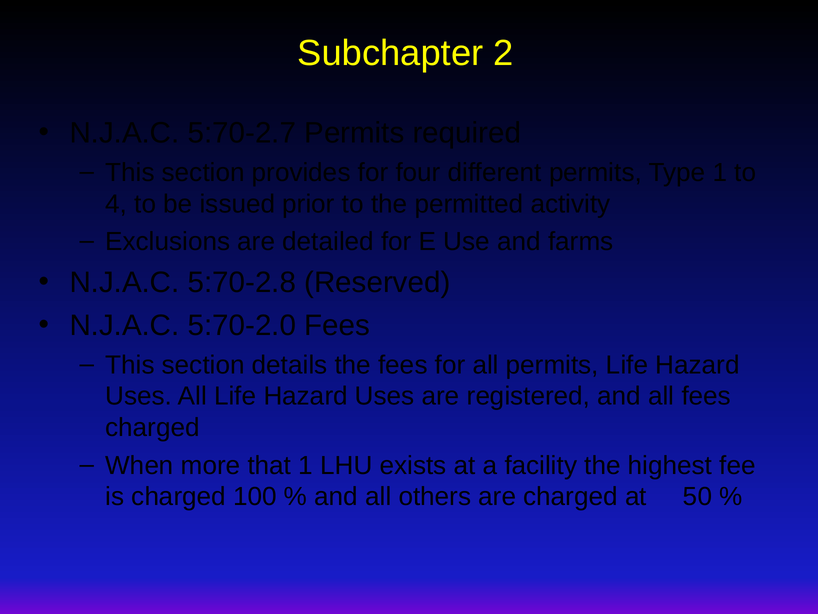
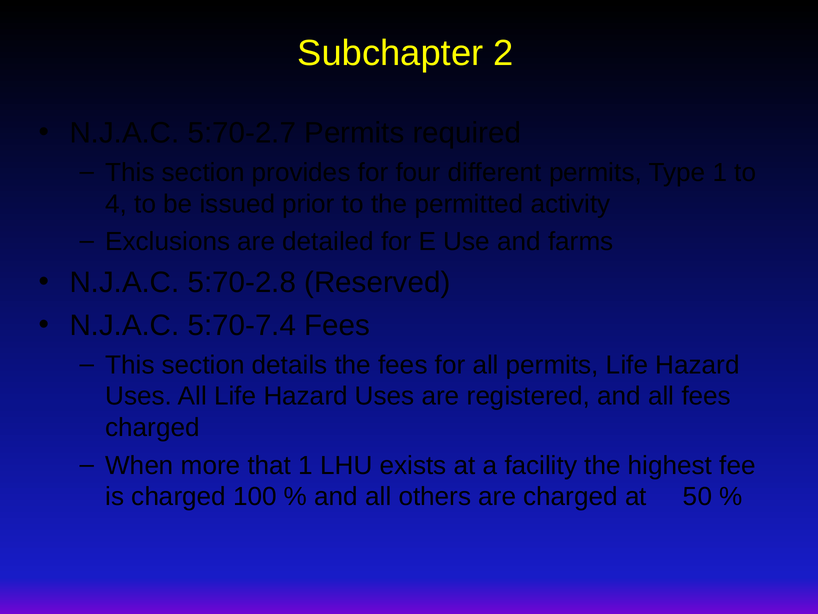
5:70-2.0: 5:70-2.0 -> 5:70-7.4
